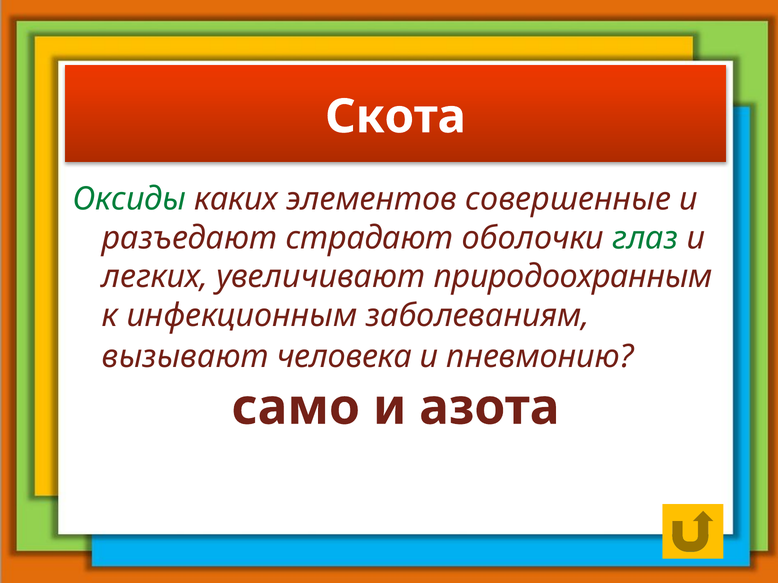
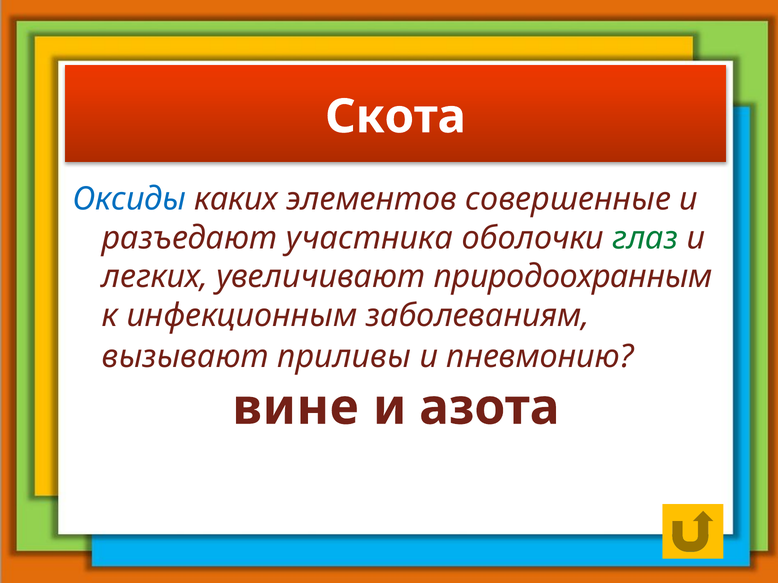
Оксиды colour: green -> blue
страдают: страдают -> участника
человека: человека -> приливы
само: само -> вине
